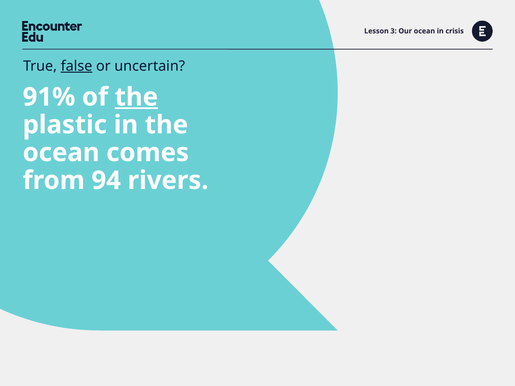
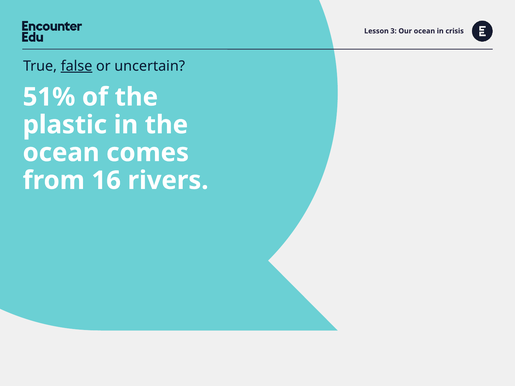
91%: 91% -> 51%
the at (136, 97) underline: present -> none
94: 94 -> 16
